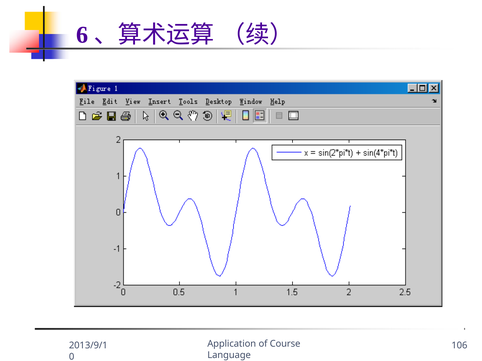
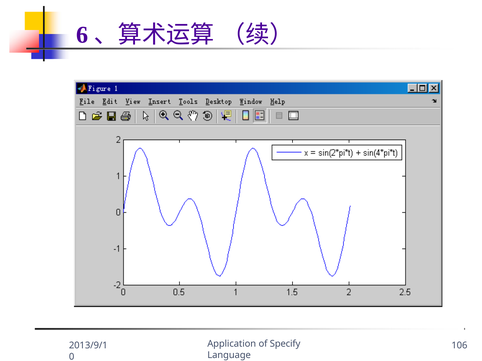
Course: Course -> Specify
